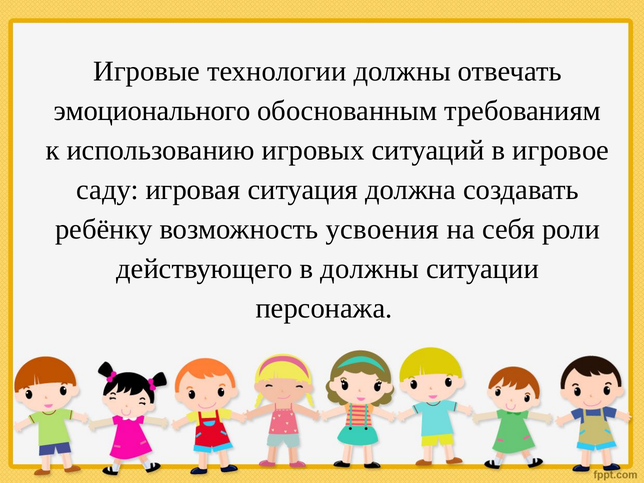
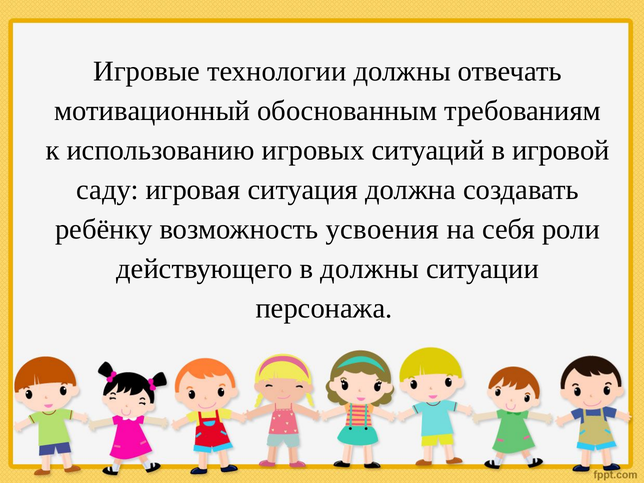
эмоционального: эмоционального -> мотивационный
игровое: игровое -> игровой
